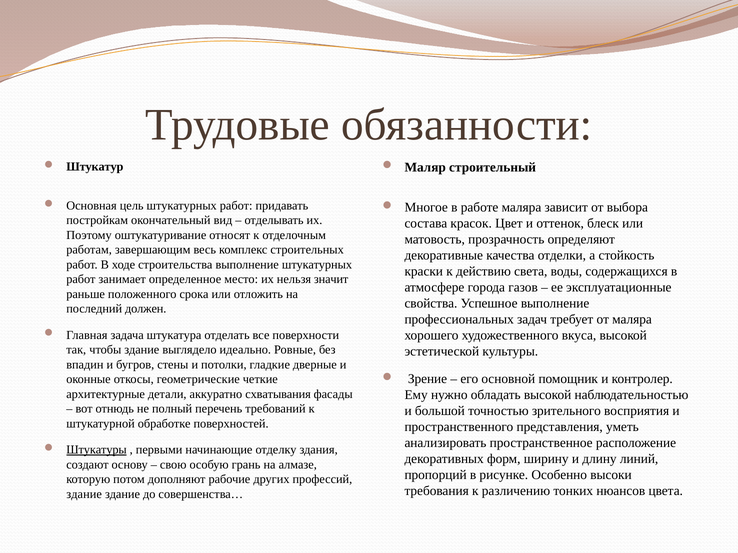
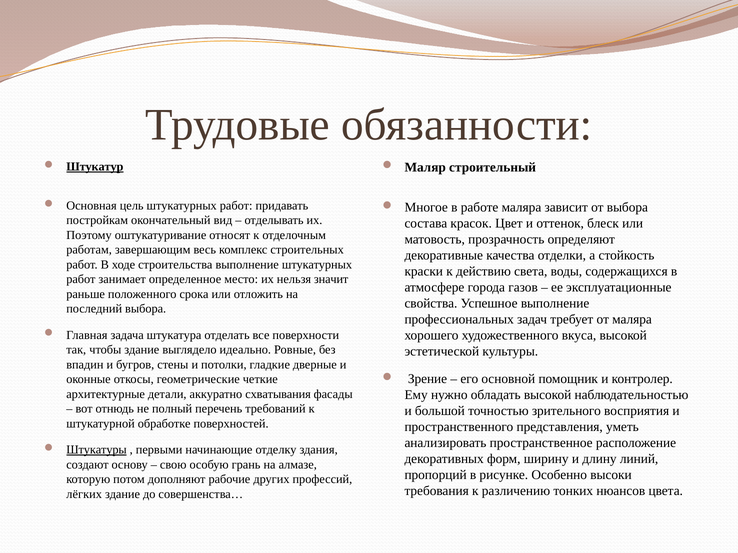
Штукатур underline: none -> present
последний должен: должен -> выбора
здание at (84, 494): здание -> лёгких
